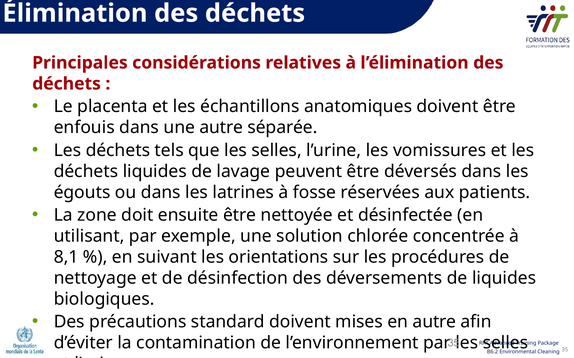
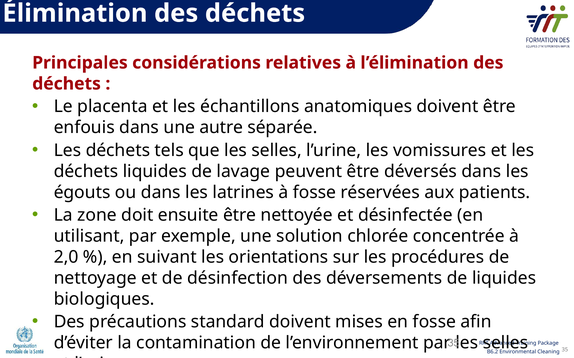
8,1: 8,1 -> 2,0
en autre: autre -> fosse
